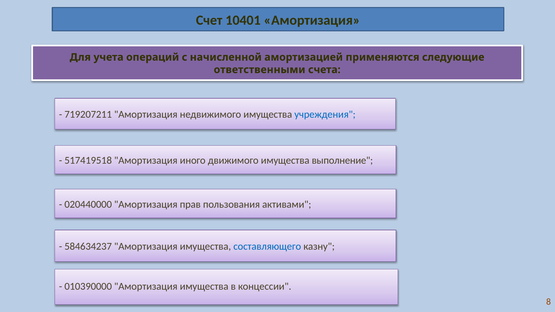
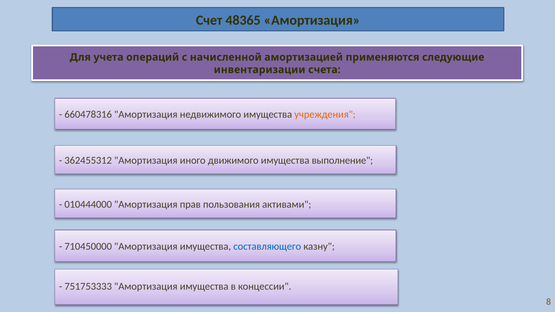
10401: 10401 -> 48365
ответственными: ответственными -> инвентаризации
719207211: 719207211 -> 660478316
учреждения colour: blue -> orange
517419518: 517419518 -> 362455312
020440000: 020440000 -> 010444000
584634237: 584634237 -> 710450000
010390000: 010390000 -> 751753333
